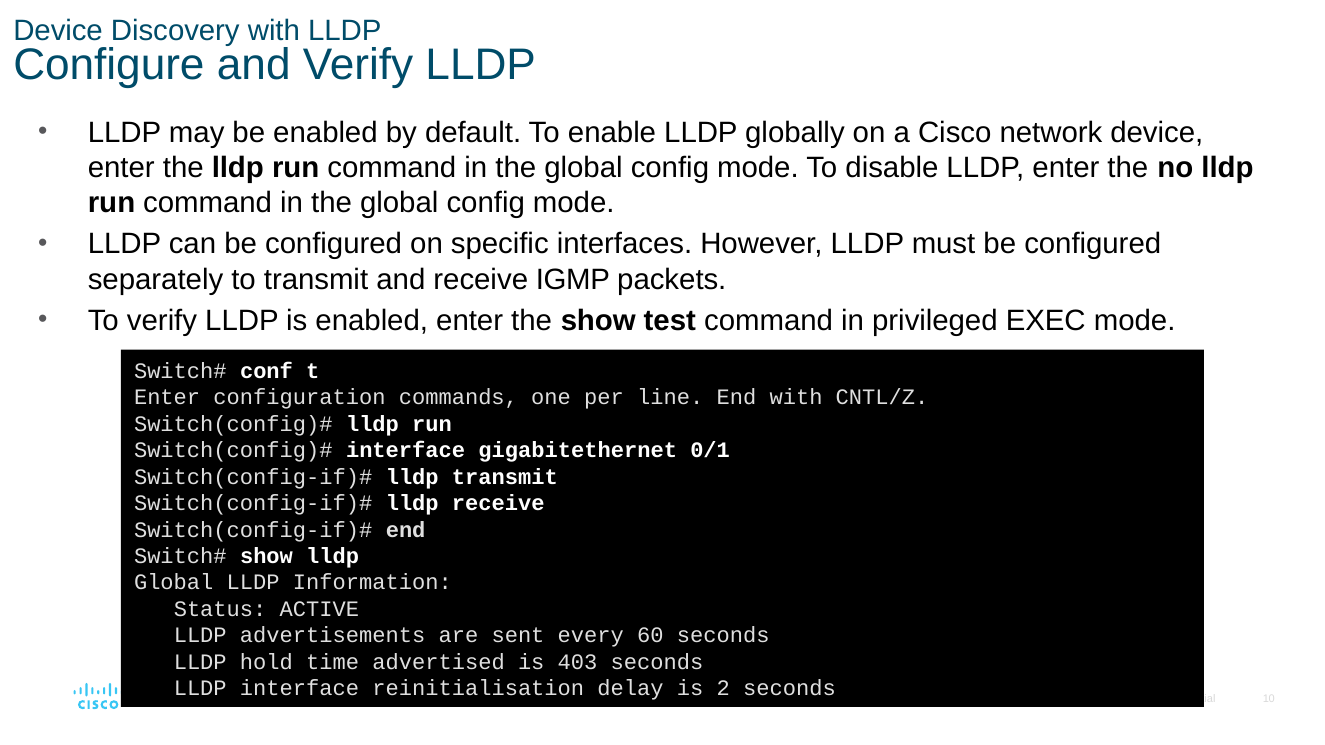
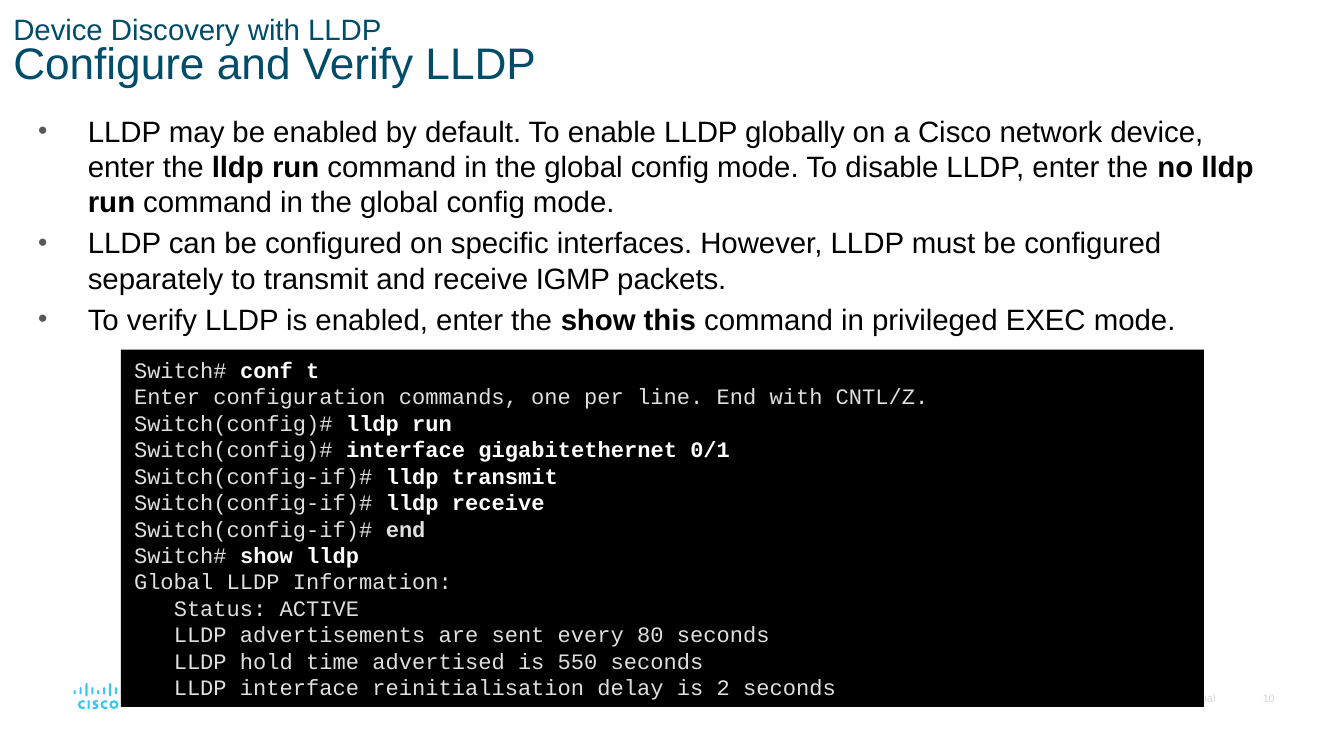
test: test -> this
60: 60 -> 80
403: 403 -> 550
